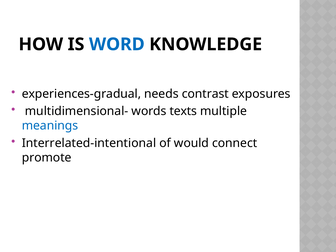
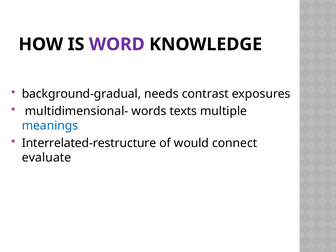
WORD colour: blue -> purple
experiences-gradual: experiences-gradual -> background-gradual
Interrelated-intentional: Interrelated-intentional -> Interrelated-restructure
promote: promote -> evaluate
